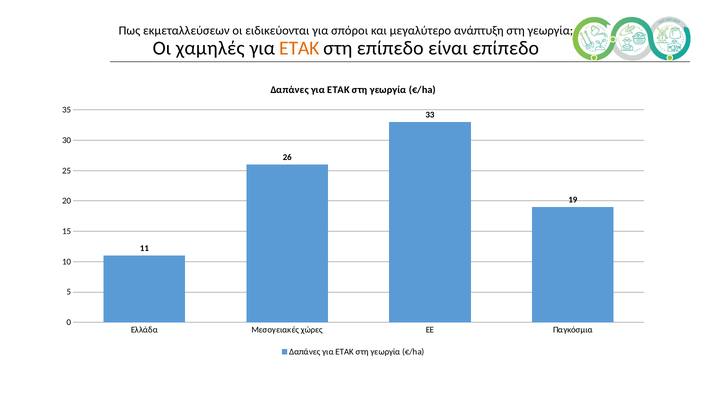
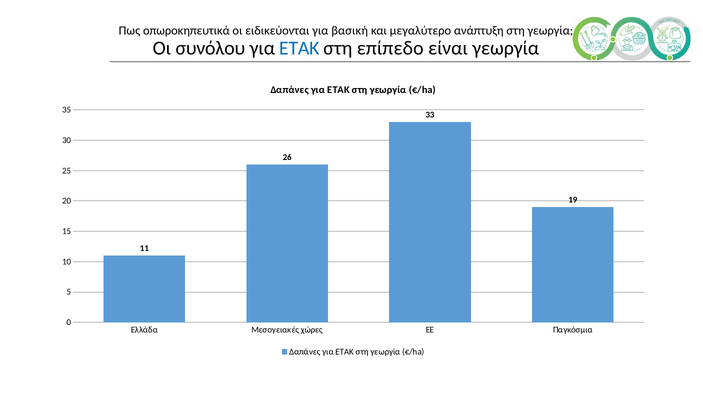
εκμεταλλεύσεων: εκμεταλλεύσεων -> οπωροκηπευτικά
σπόροι: σπόροι -> βασική
χαμηλές: χαμηλές -> συνόλου
ΕΤΑΚ at (299, 48) colour: orange -> blue
είναι επίπεδο: επίπεδο -> γεωργία
